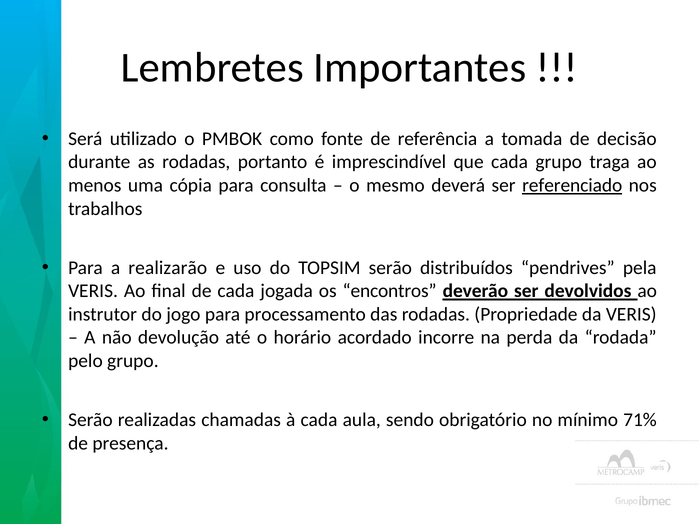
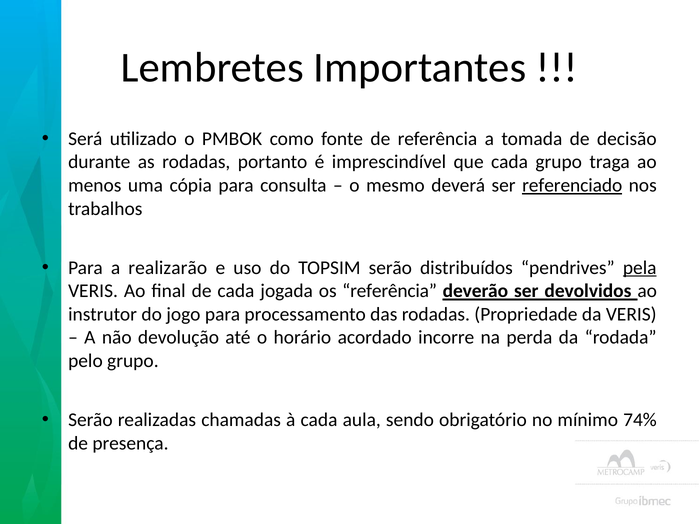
pela underline: none -> present
os encontros: encontros -> referência
71%: 71% -> 74%
